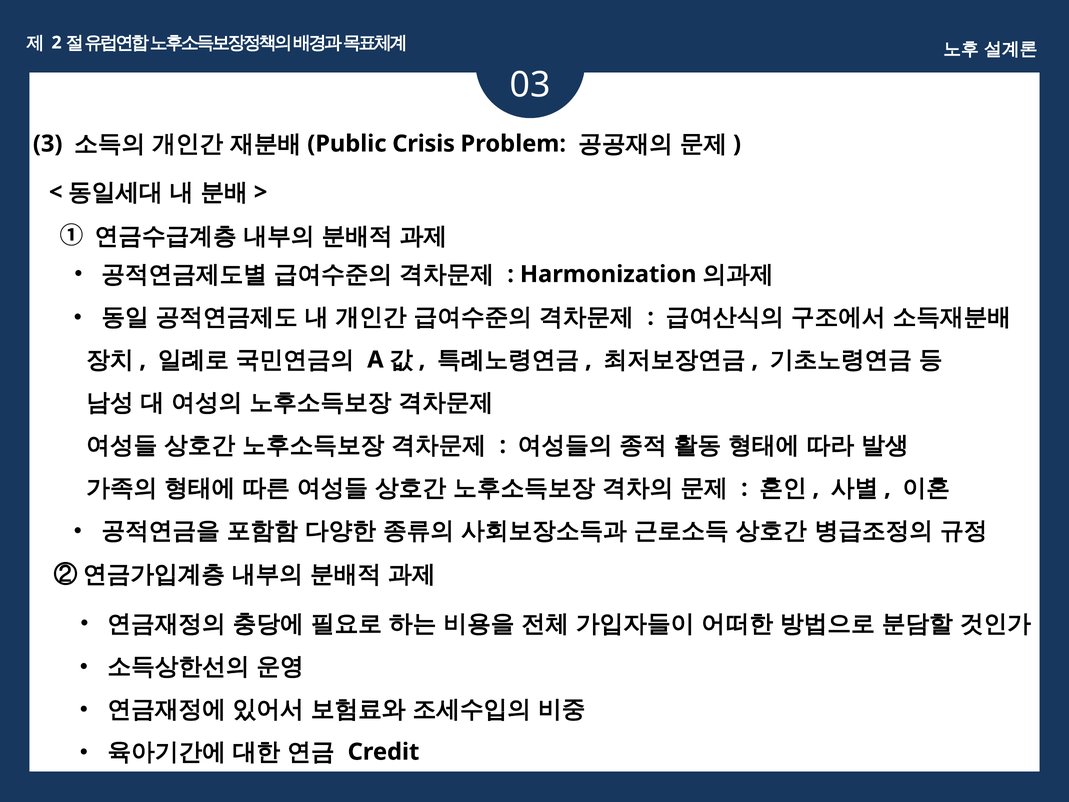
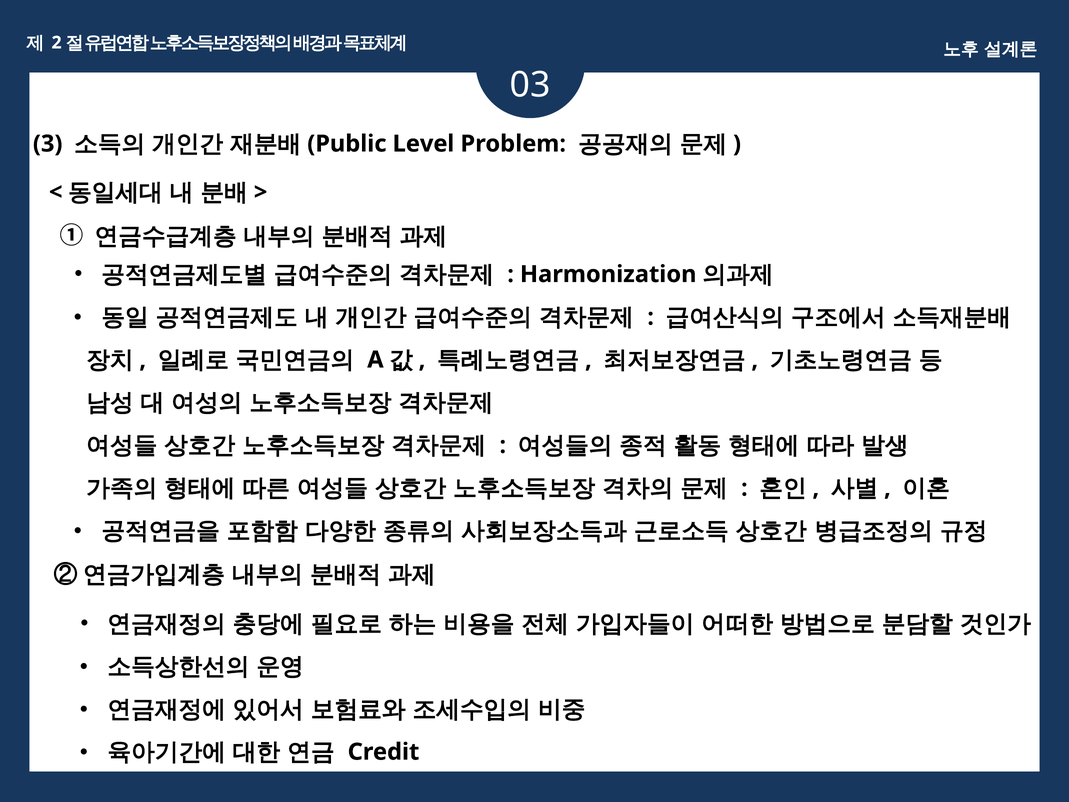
Crisis: Crisis -> Level
